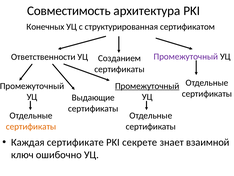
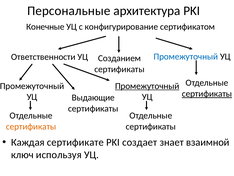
Совместимость: Совместимость -> Персональные
Конечных: Конечных -> Конечные
структурированная: структурированная -> конфигурирование
Промежуточный at (186, 56) colour: purple -> blue
сертификаты at (207, 93) underline: none -> present
секрете: секрете -> создает
ошибочно: ошибочно -> используя
